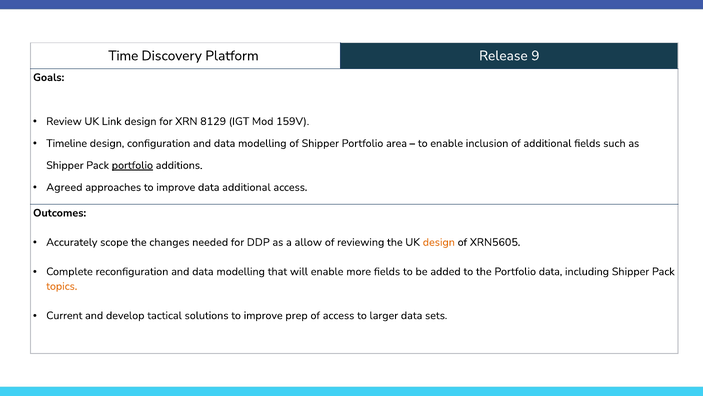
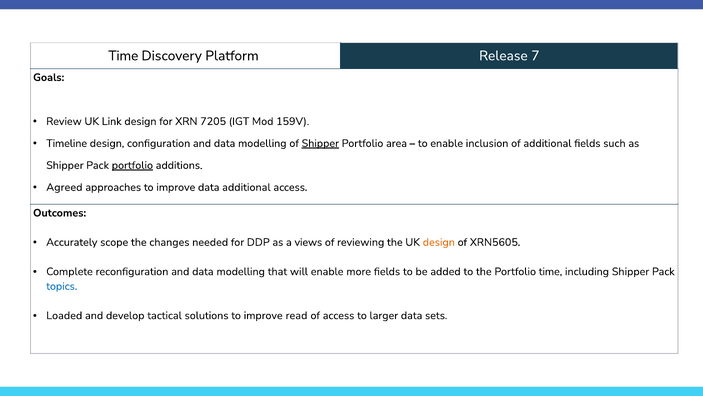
9: 9 -> 7
8129: 8129 -> 7205
Shipper at (320, 143) underline: none -> present
allow: allow -> views
Portfolio data: data -> time
topics colour: orange -> blue
Current: Current -> Loaded
prep: prep -> read
